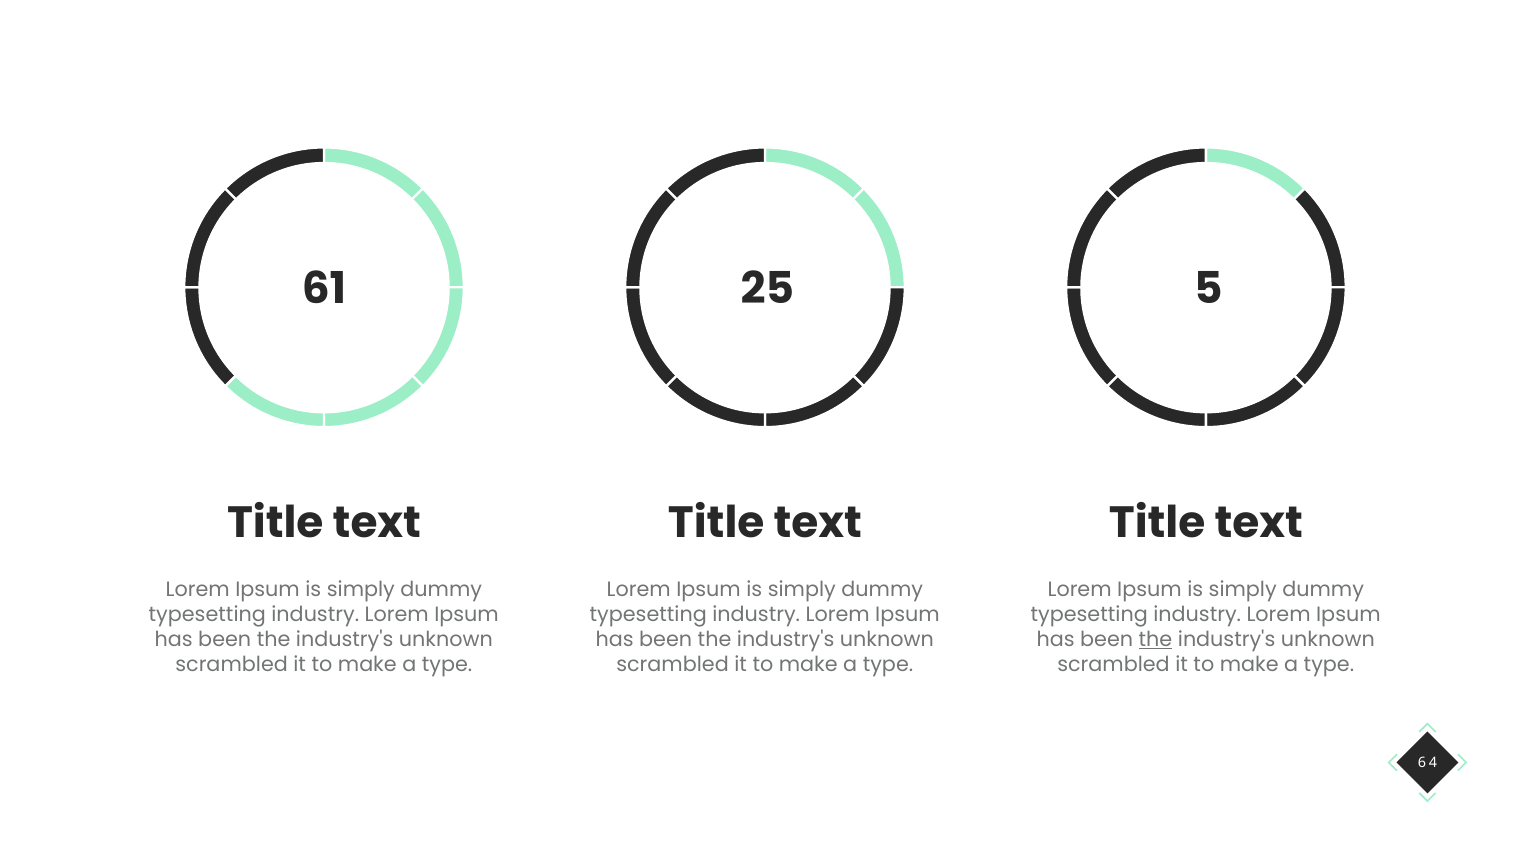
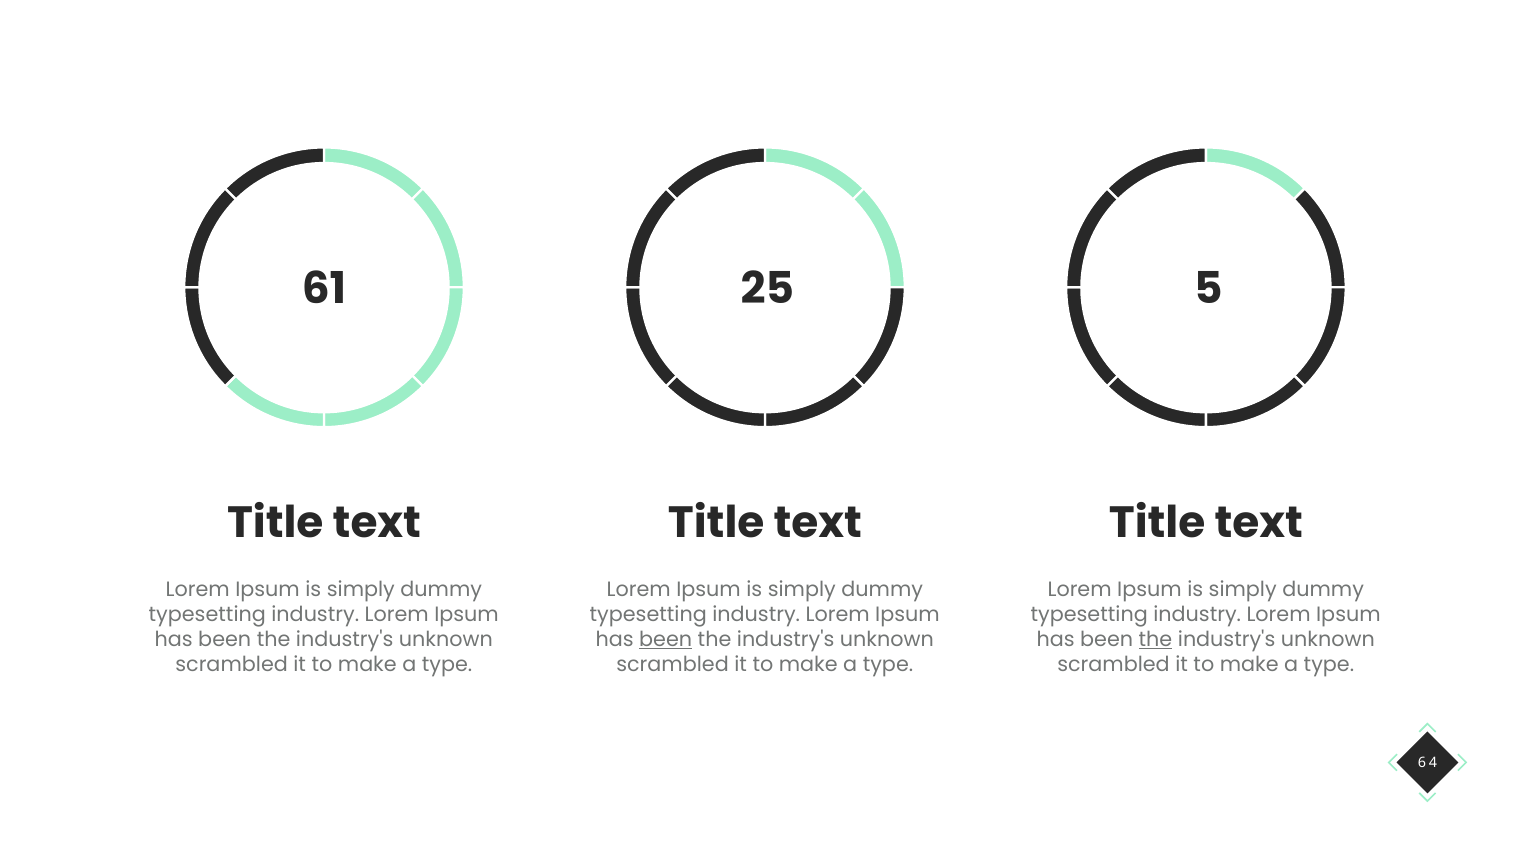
been at (666, 639) underline: none -> present
